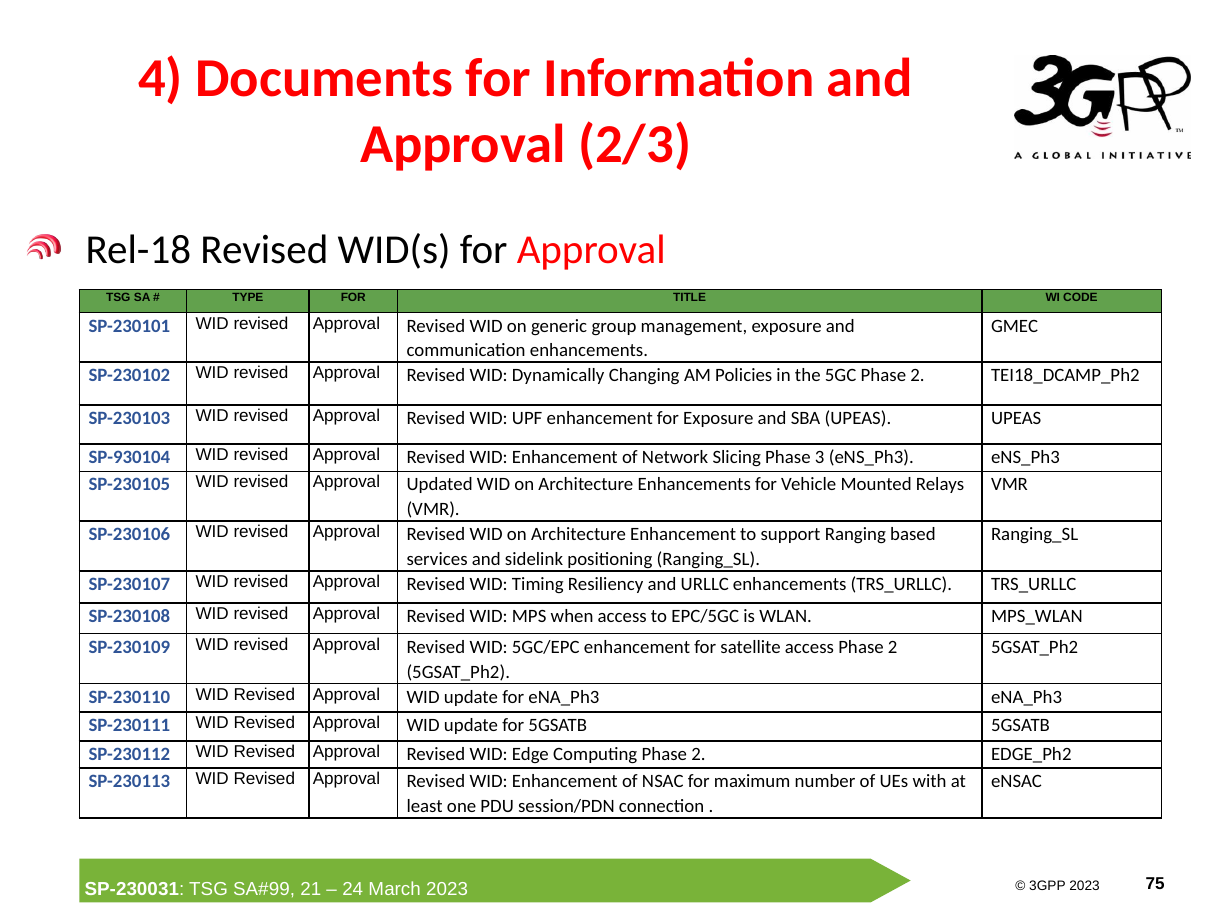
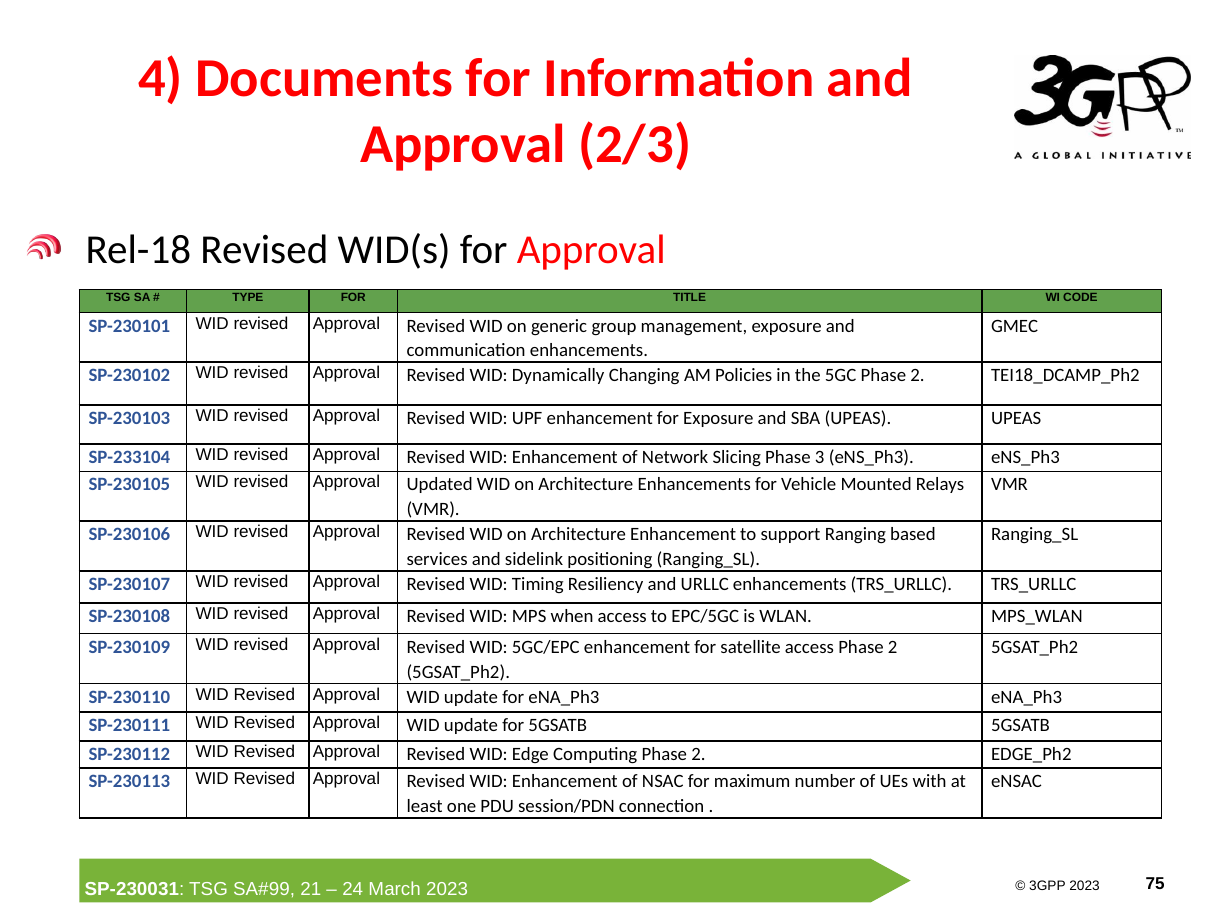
SP-930104: SP-930104 -> SP-233104
